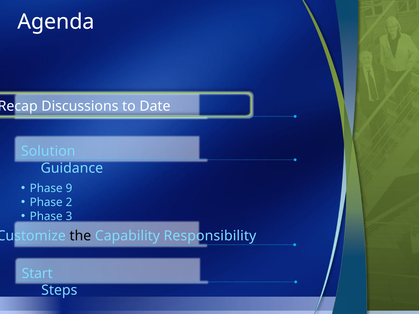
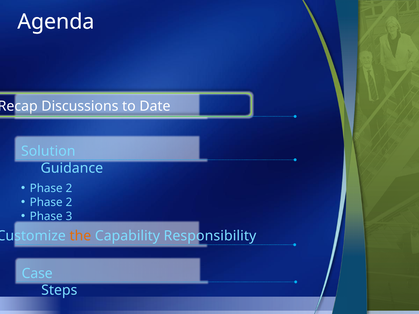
9 at (69, 188): 9 -> 2
the colour: black -> orange
Start: Start -> Case
